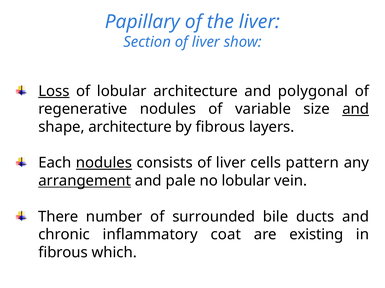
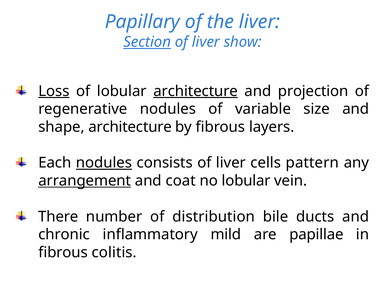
Section underline: none -> present
architecture at (196, 91) underline: none -> present
polygonal: polygonal -> projection
and at (356, 109) underline: present -> none
pale: pale -> coat
surrounded: surrounded -> distribution
coat: coat -> mild
existing: existing -> papillae
which: which -> colitis
